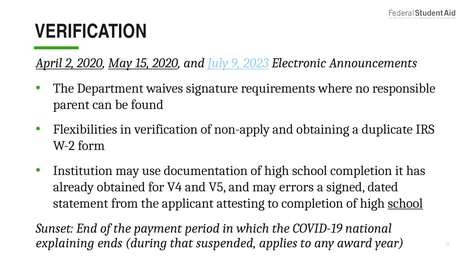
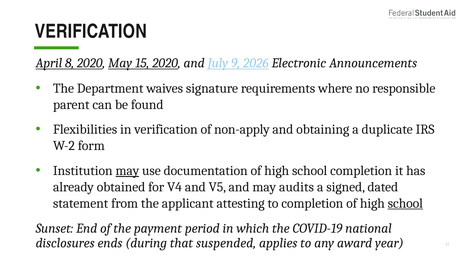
2: 2 -> 8
2023: 2023 -> 2026
may at (127, 171) underline: none -> present
errors: errors -> audits
explaining: explaining -> disclosures
